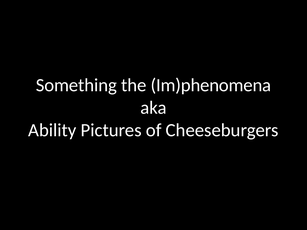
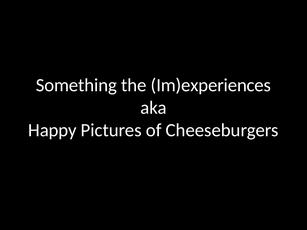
Im)phenomena: Im)phenomena -> Im)experiences
Ability: Ability -> Happy
